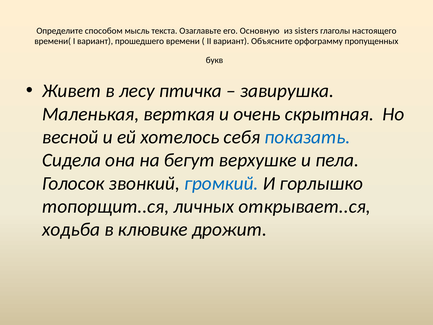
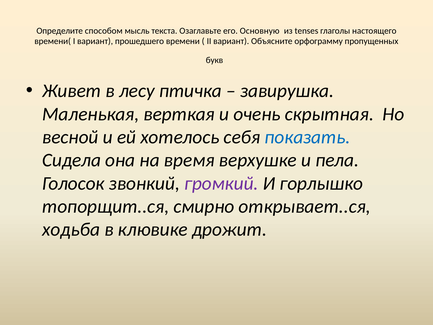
sisters: sisters -> tenses
бегут: бегут -> время
громкий colour: blue -> purple
личных: личных -> смирно
